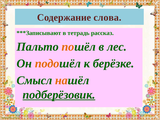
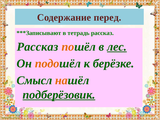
слова: слова -> перед
Пальто at (38, 47): Пальто -> Рассказ
лес underline: none -> present
